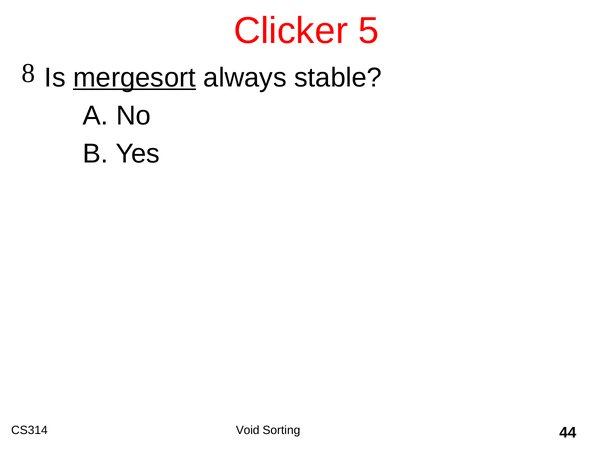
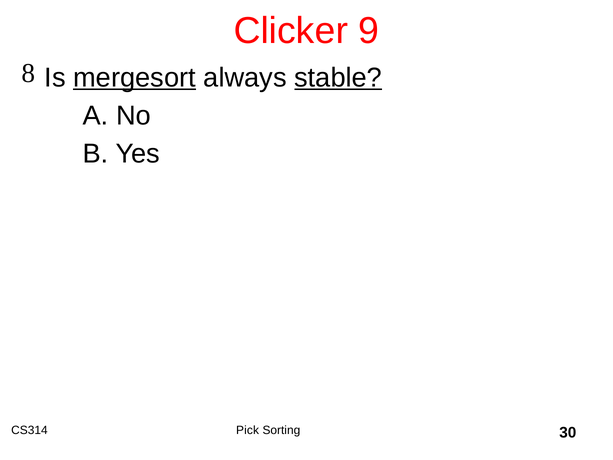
5: 5 -> 9
stable underline: none -> present
Void: Void -> Pick
44: 44 -> 30
